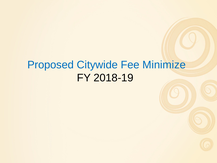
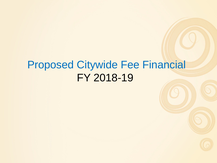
Minimize: Minimize -> Financial
